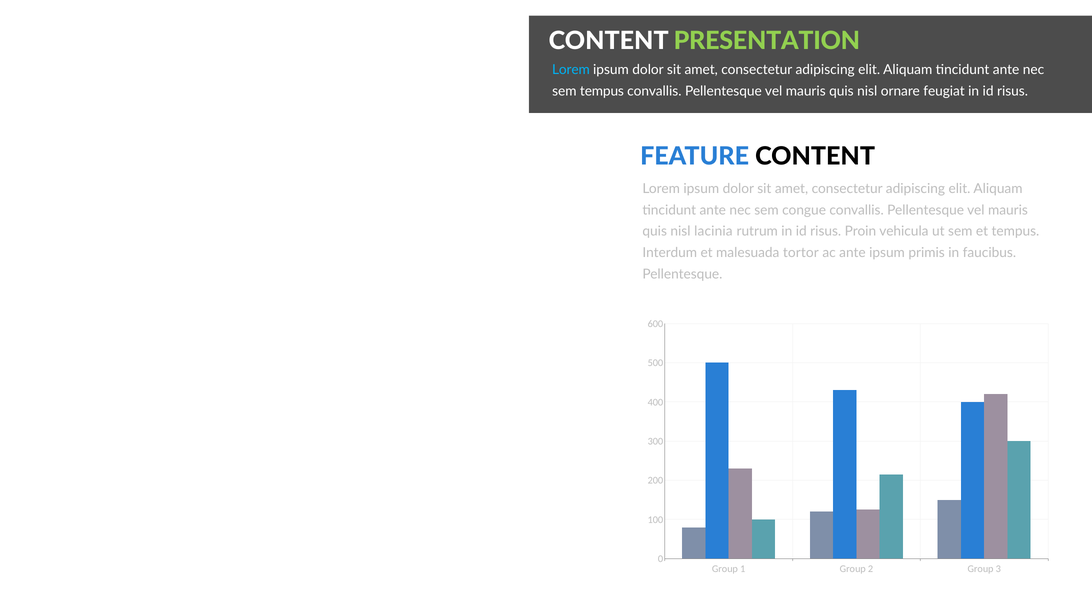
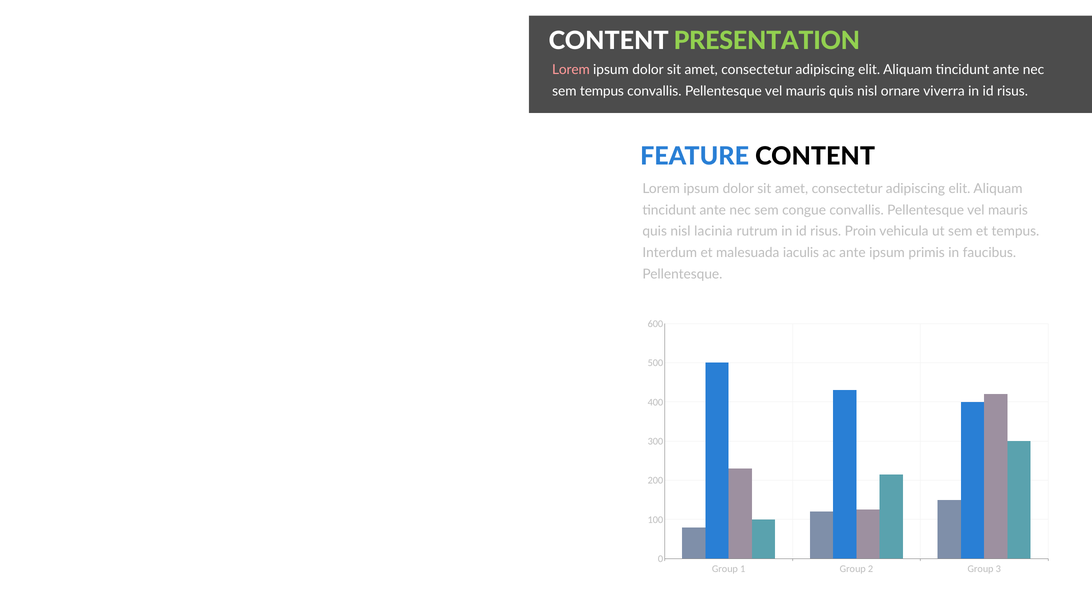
Lorem at (571, 70) colour: light blue -> pink
feugiat: feugiat -> viverra
tortor: tortor -> iaculis
